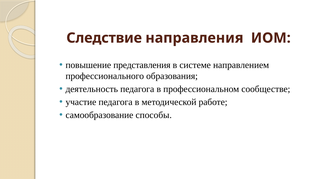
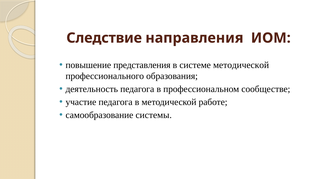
системе направлением: направлением -> методической
способы: способы -> системы
